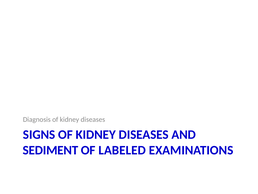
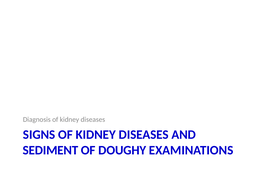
LABELED: LABELED -> DOUGHY
